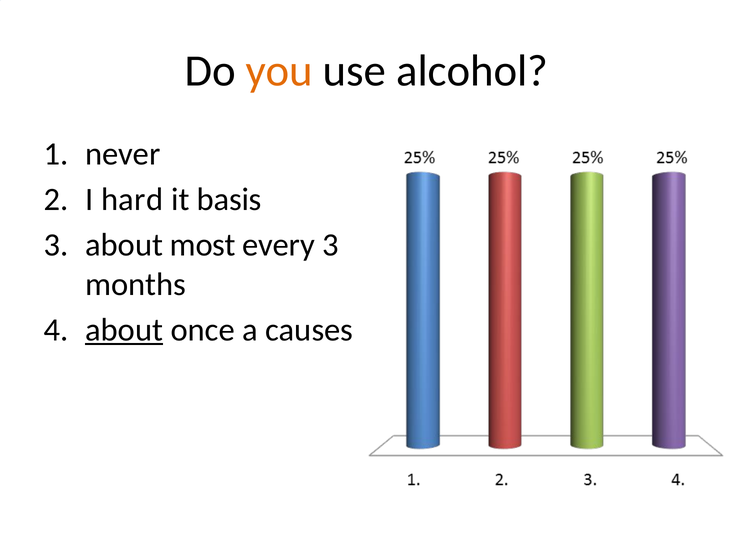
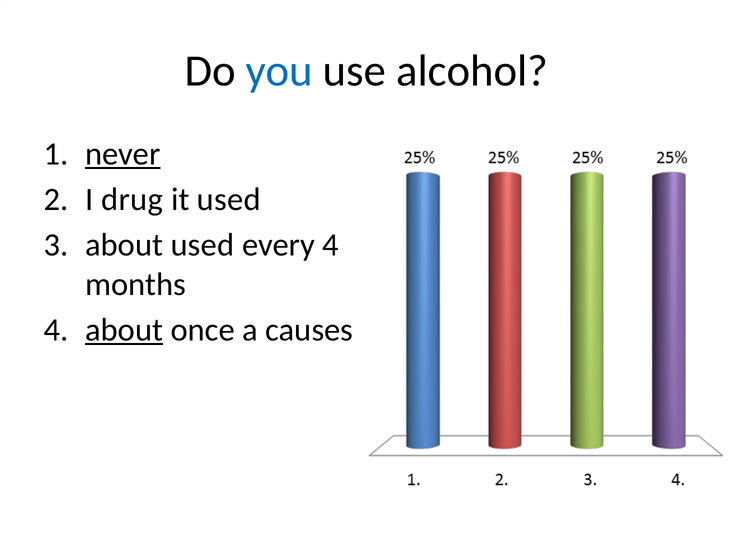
you colour: orange -> blue
never underline: none -> present
hard: hard -> drug
it basis: basis -> used
about most: most -> used
every 3: 3 -> 4
